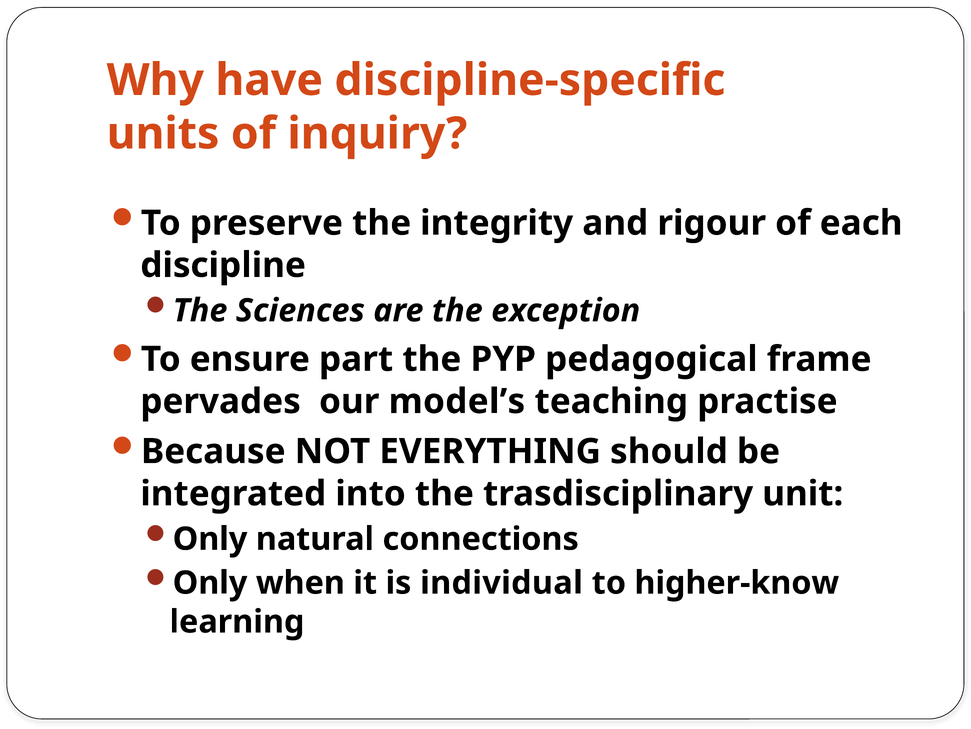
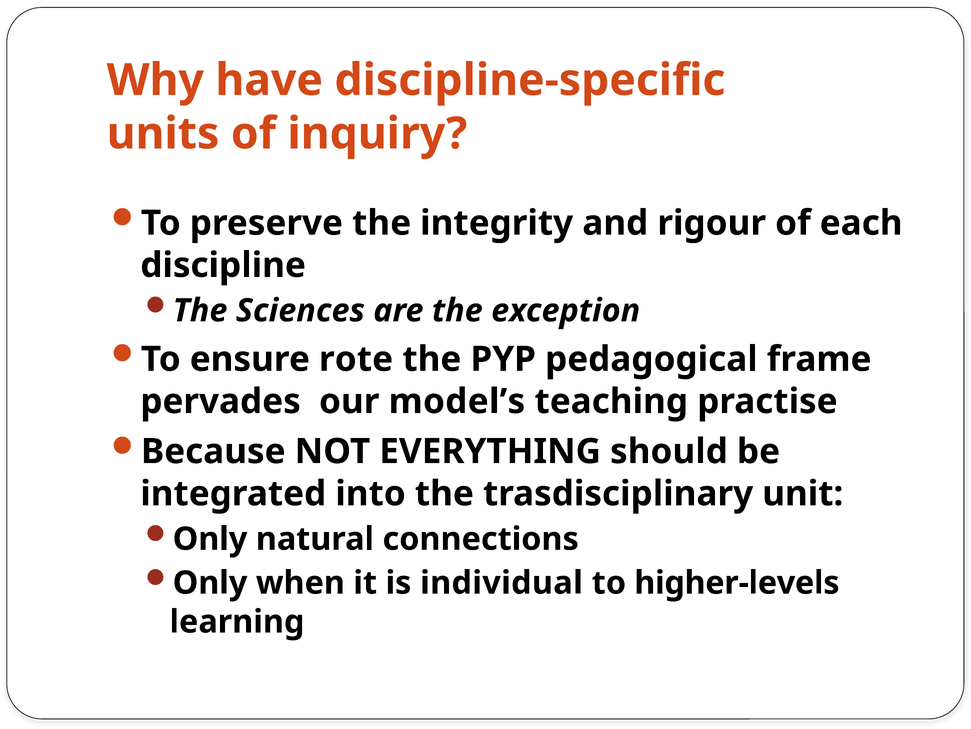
part: part -> rote
higher-know: higher-know -> higher-levels
